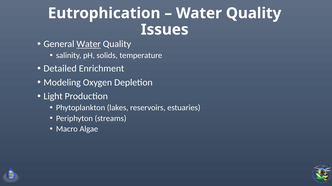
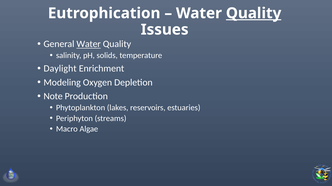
Quality at (254, 13) underline: none -> present
Detailed: Detailed -> Daylight
Light: Light -> Note
